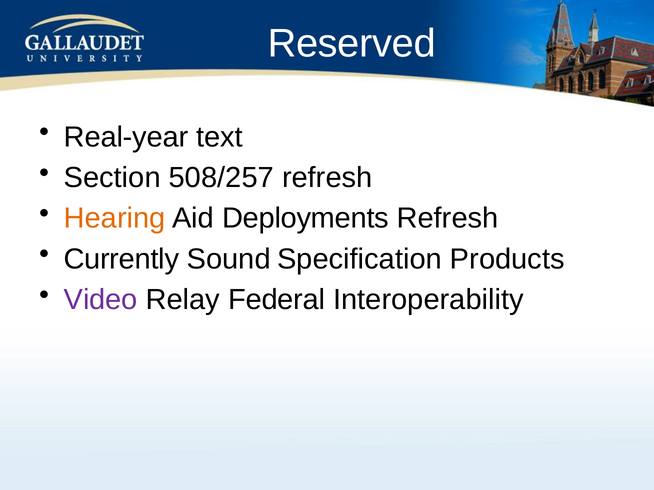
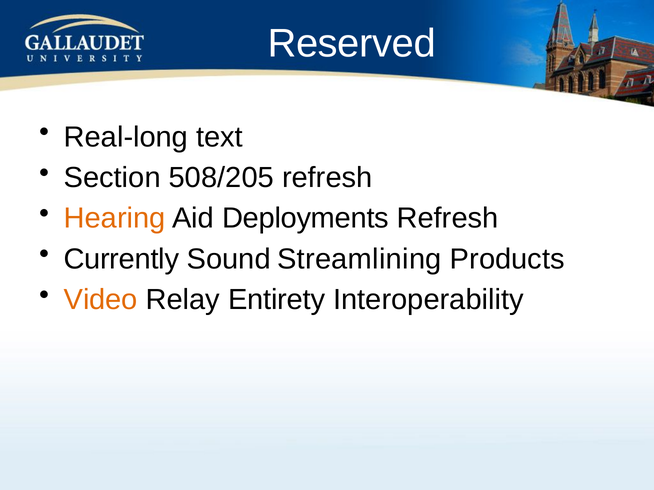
Real-year: Real-year -> Real-long
508/257: 508/257 -> 508/205
Specification: Specification -> Streamlining
Video colour: purple -> orange
Federal: Federal -> Entirety
